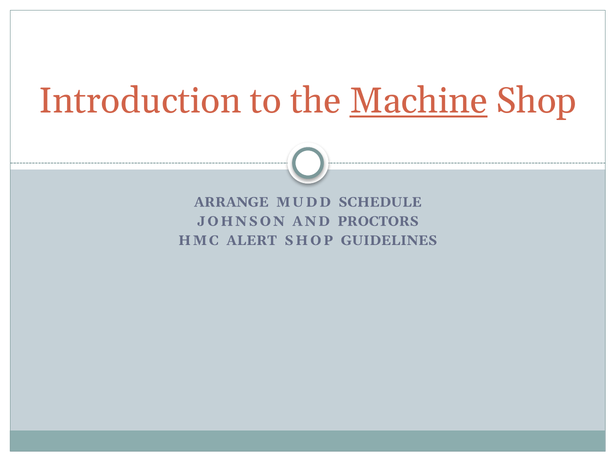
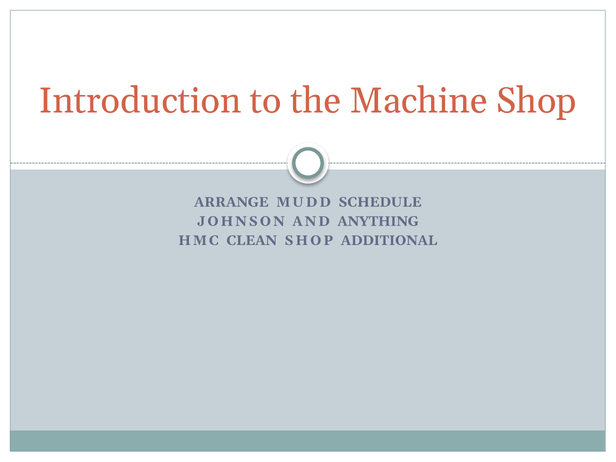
Machine underline: present -> none
PROCTORS: PROCTORS -> ANYTHING
ALERT: ALERT -> CLEAN
GUIDELINES: GUIDELINES -> ADDITIONAL
